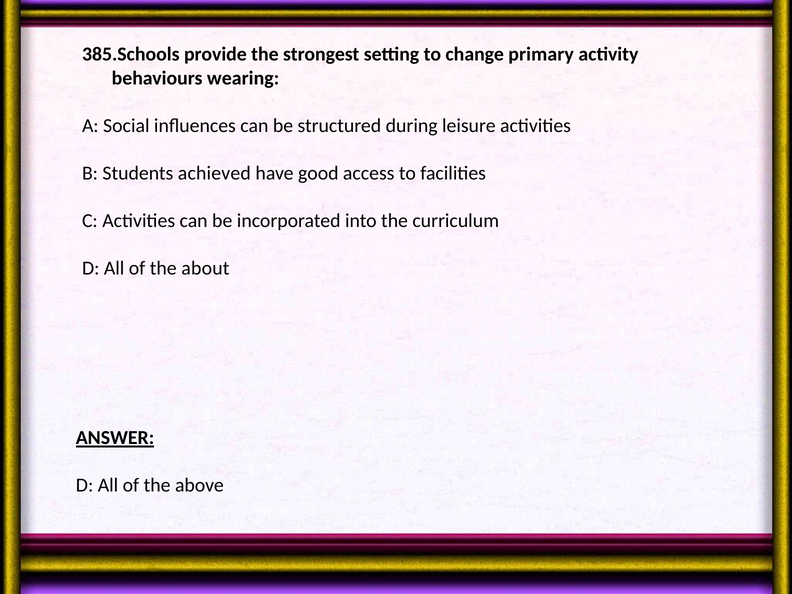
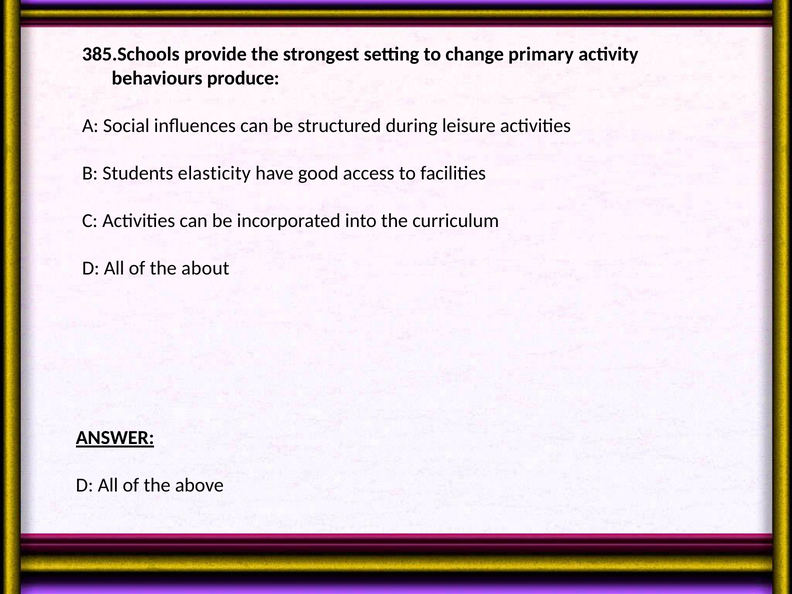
wearing: wearing -> produce
achieved: achieved -> elasticity
